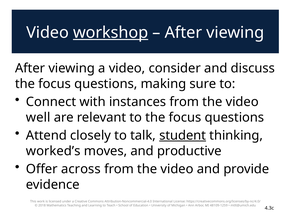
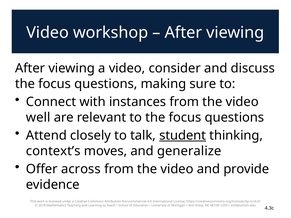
workshop underline: present -> none
worked’s: worked’s -> context’s
productive: productive -> generalize
